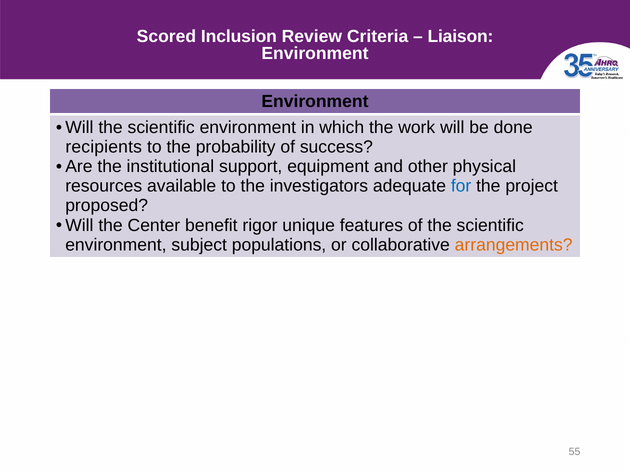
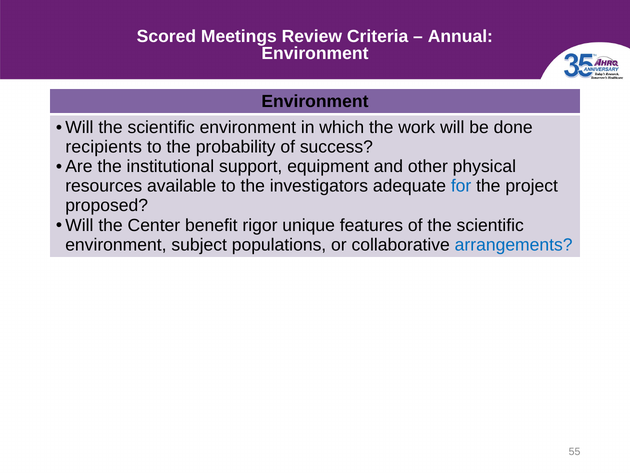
Inclusion: Inclusion -> Meetings
Liaison: Liaison -> Annual
arrangements colour: orange -> blue
